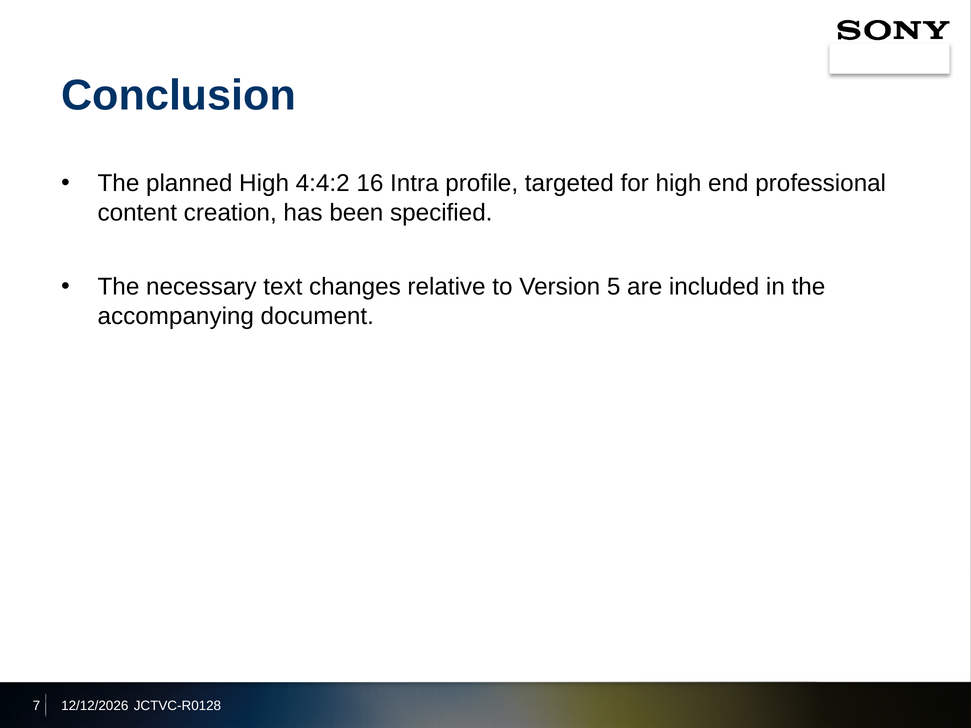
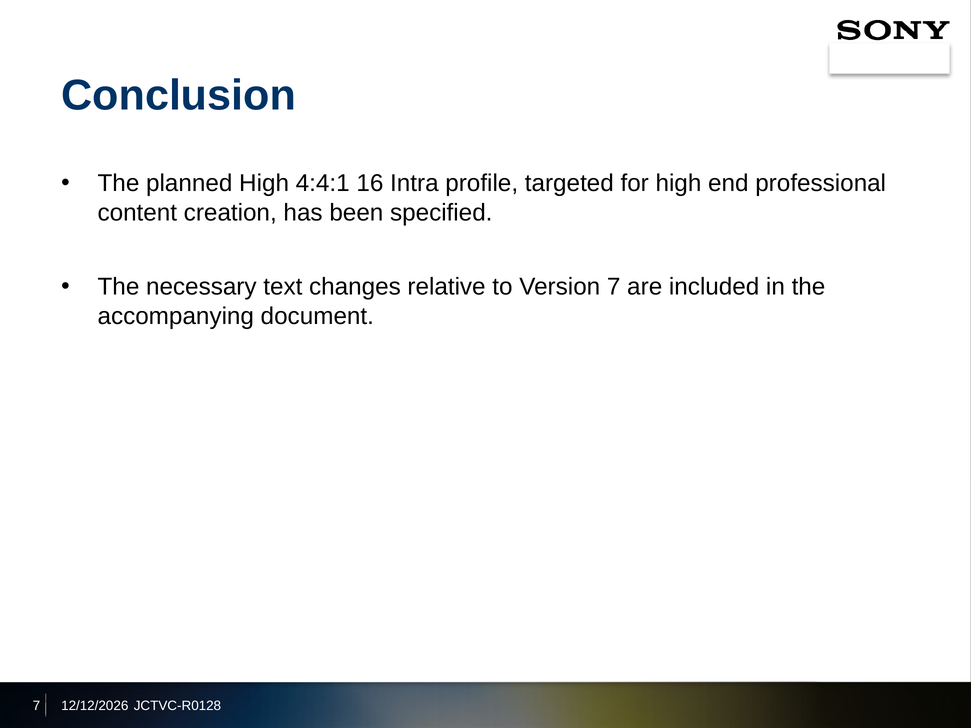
4:4:2: 4:4:2 -> 4:4:1
Version 5: 5 -> 7
